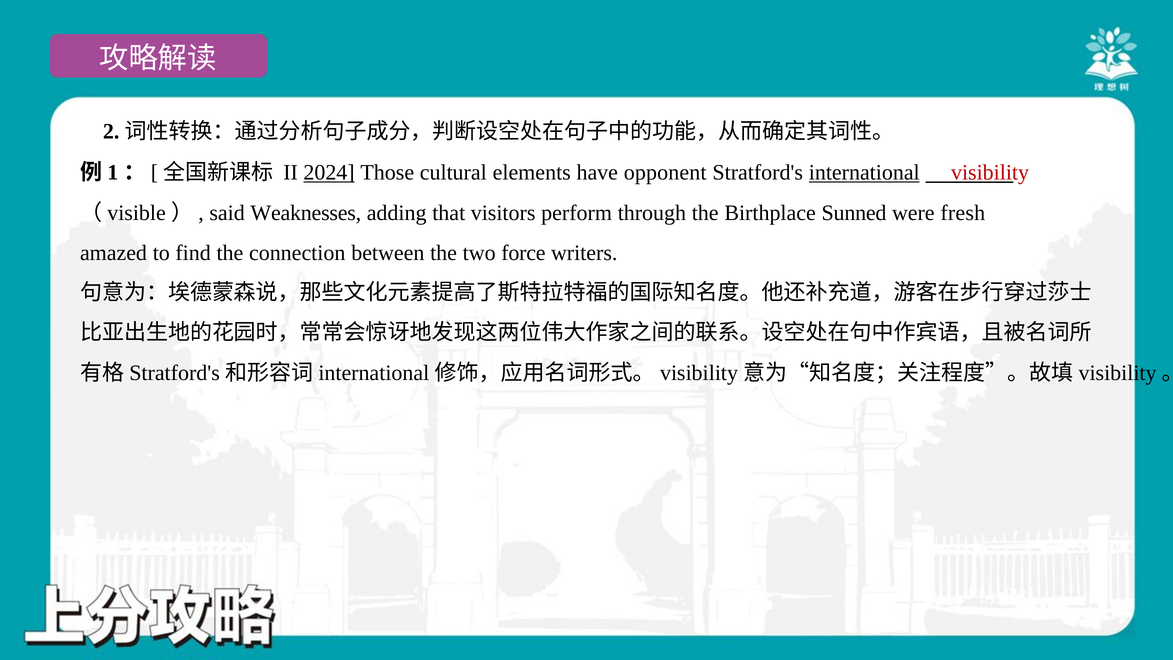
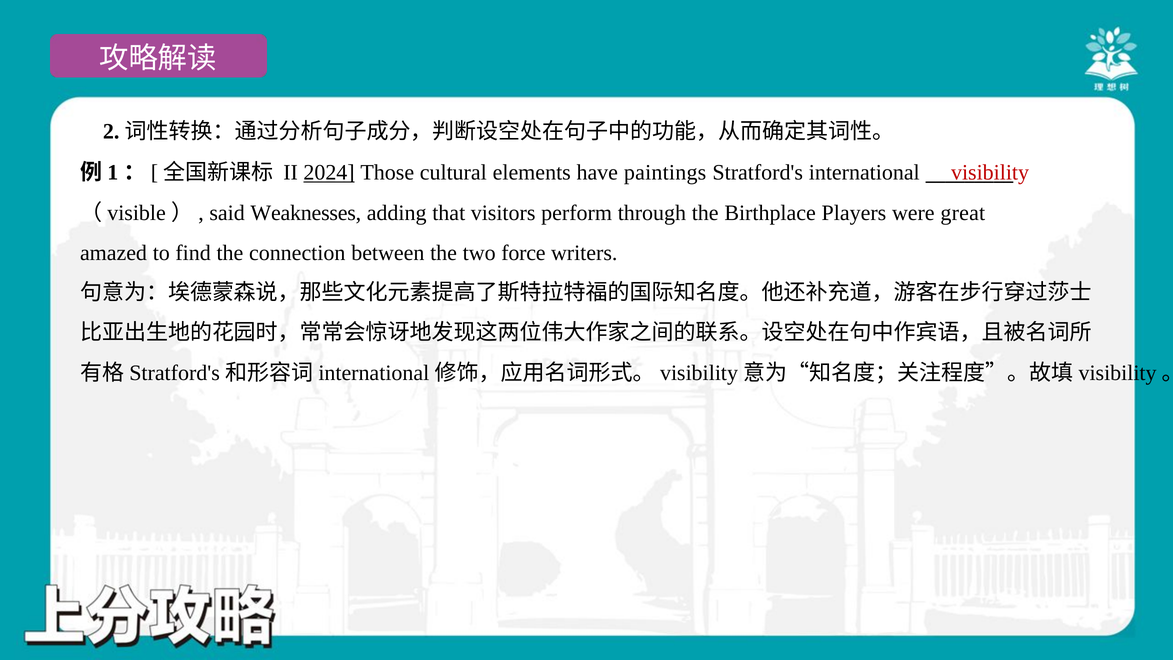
opponent: opponent -> paintings
international underline: present -> none
Sunned: Sunned -> Players
fresh: fresh -> great
